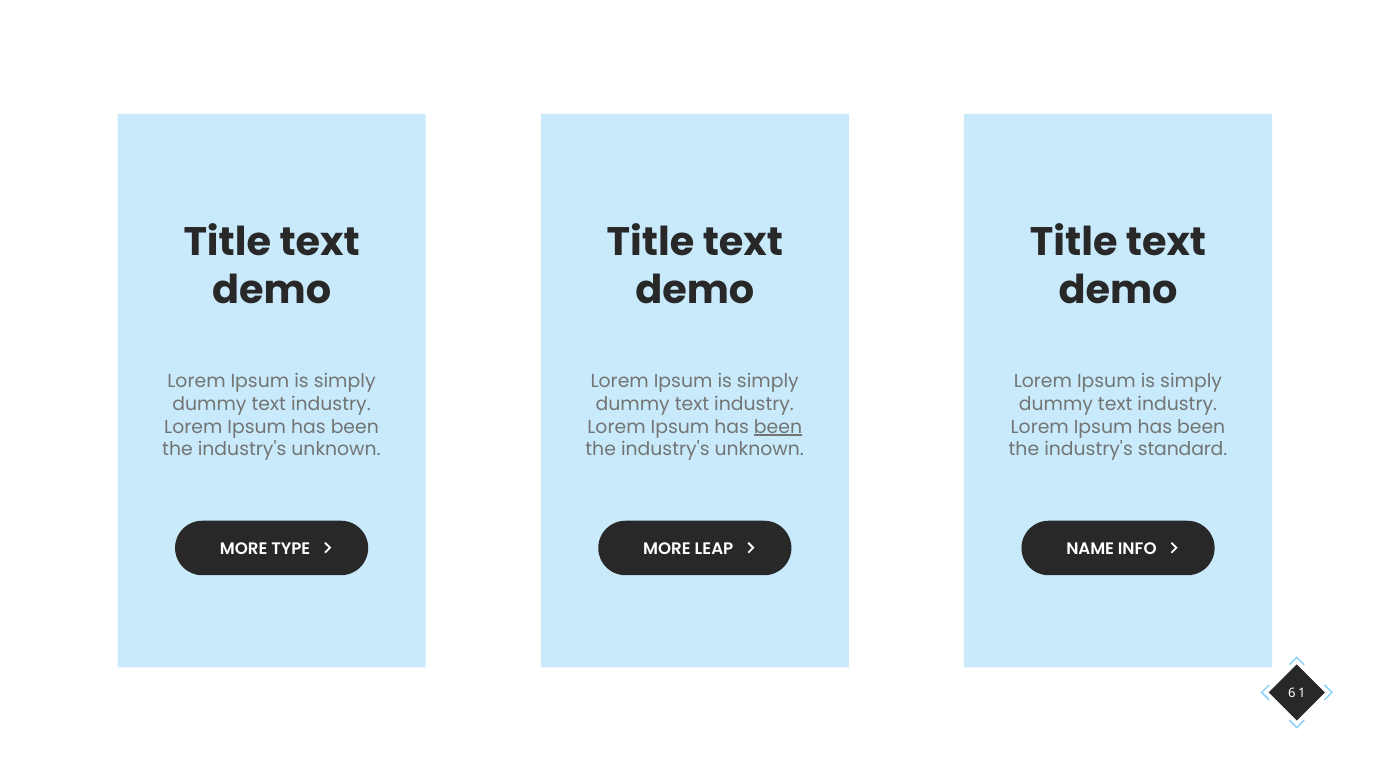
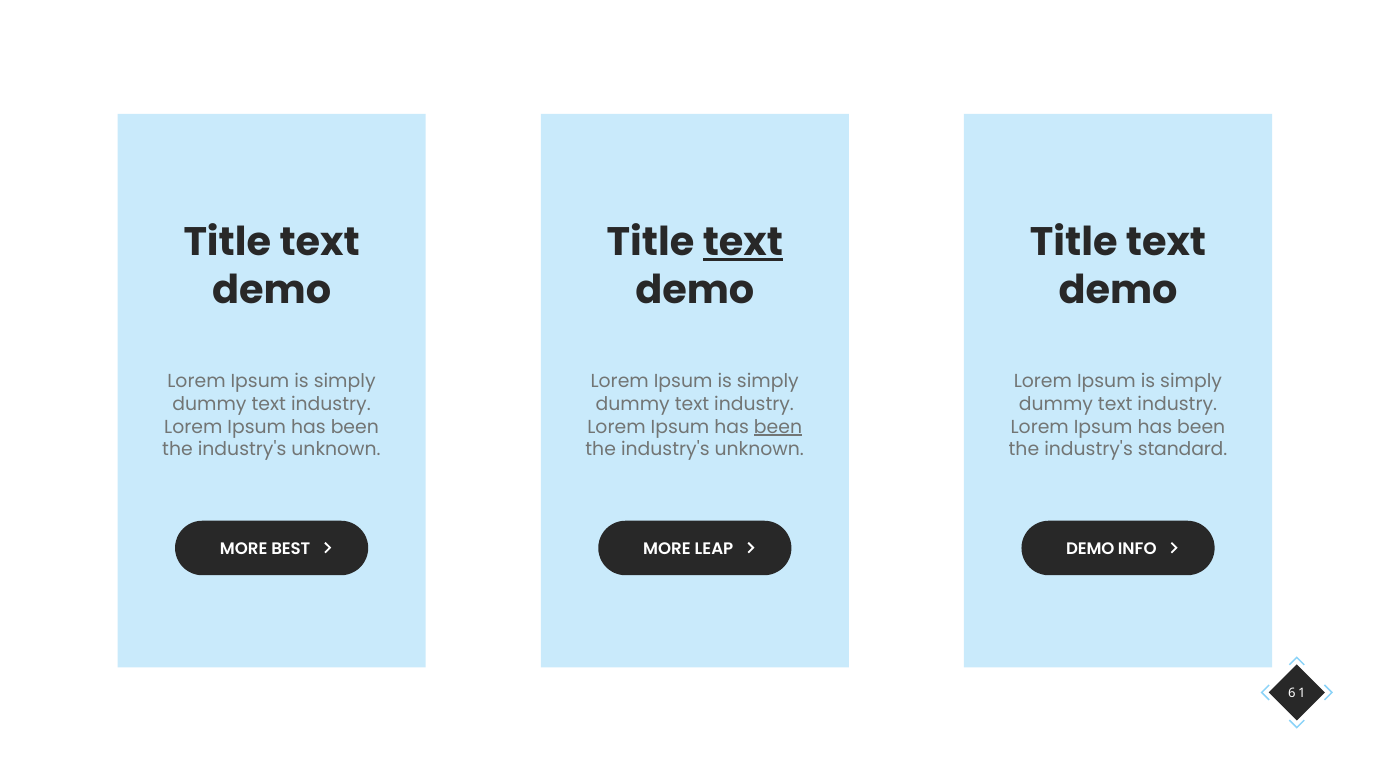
text at (743, 242) underline: none -> present
TYPE: TYPE -> BEST
NAME at (1090, 549): NAME -> DEMO
